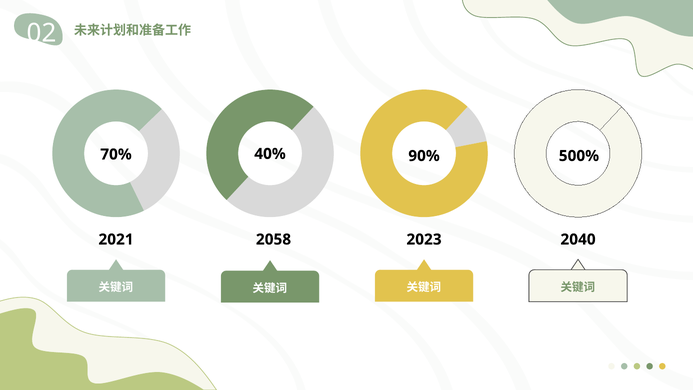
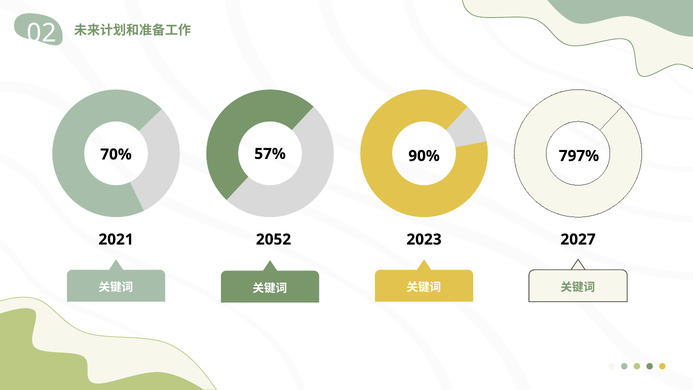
40%: 40% -> 57%
500%: 500% -> 797%
2058: 2058 -> 2052
2040: 2040 -> 2027
